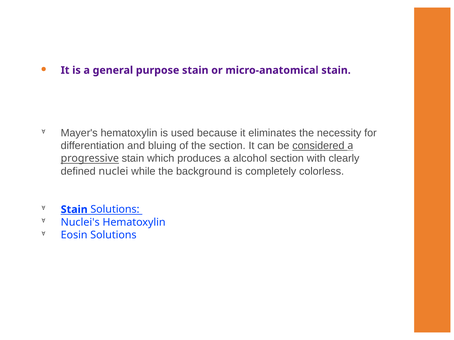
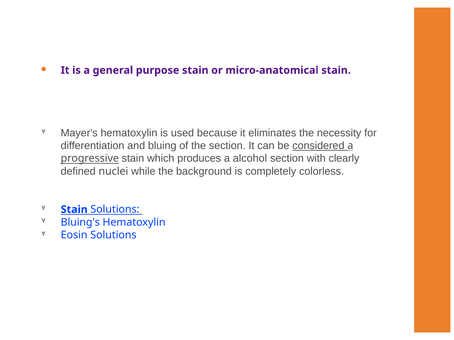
Nuclei's: Nuclei's -> Bluing's
